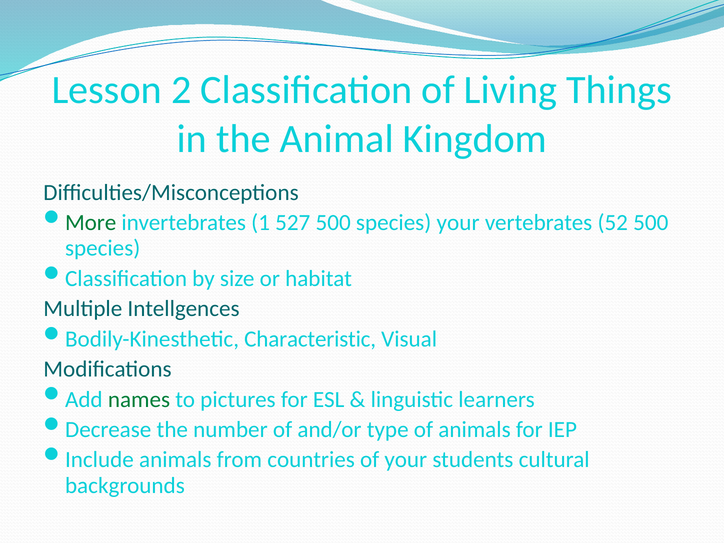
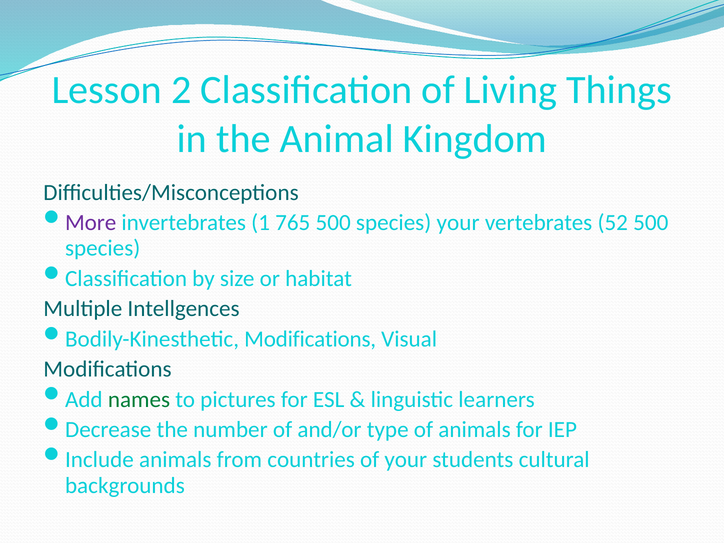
More colour: green -> purple
527: 527 -> 765
Bodily-Kinesthetic Characteristic: Characteristic -> Modifications
